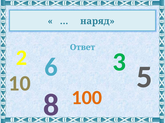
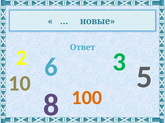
наряд: наряд -> новые
